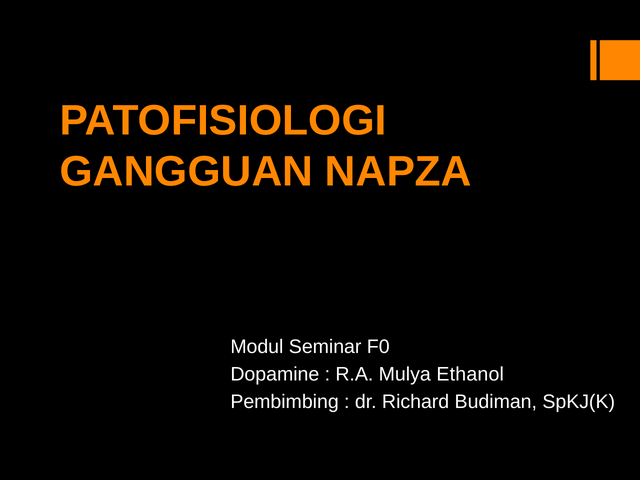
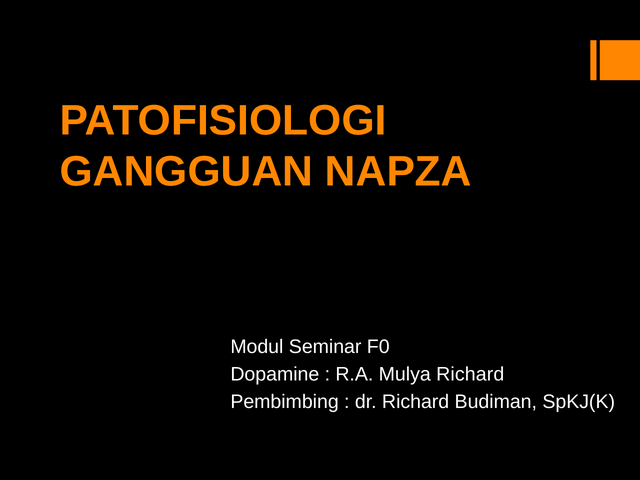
Mulya Ethanol: Ethanol -> Richard
